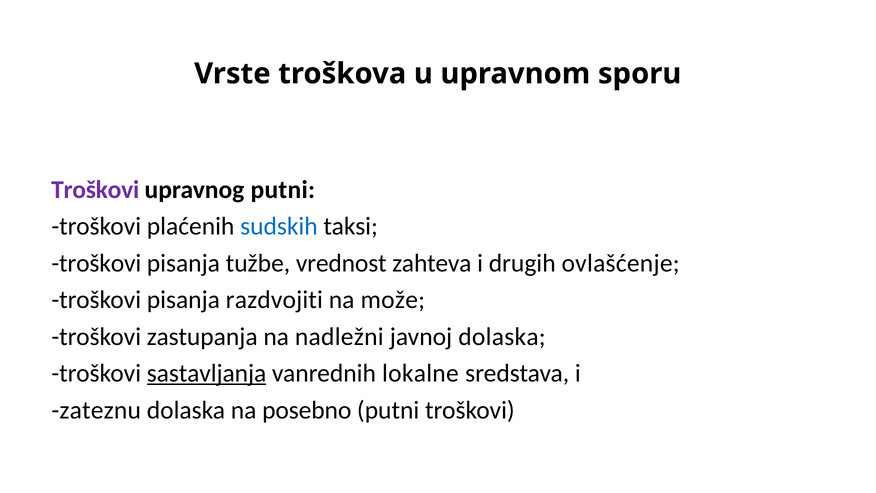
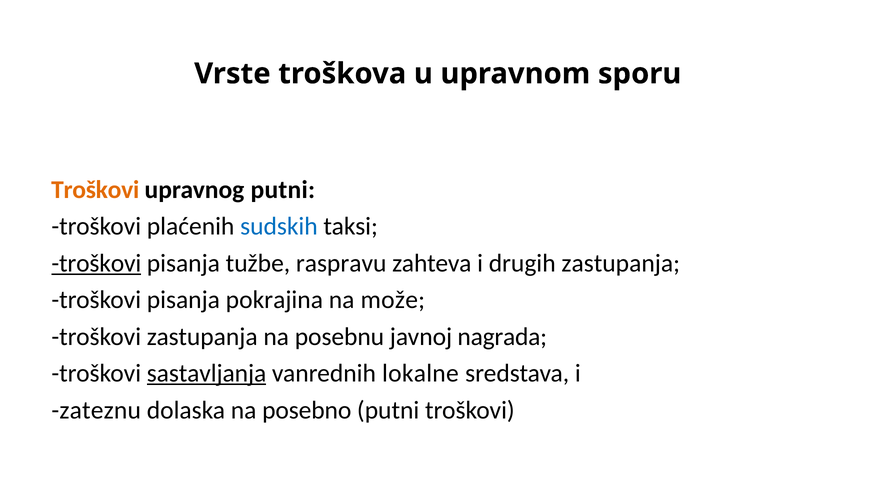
Troškovi at (95, 190) colour: purple -> orange
troškovi at (96, 263) underline: none -> present
vrednost: vrednost -> raspravu
drugih ovlašćenje: ovlašćenje -> zastupanja
razdvojiti: razdvojiti -> pokrajina
nadležni: nadležni -> posebnu
javnoj dolaska: dolaska -> nagrada
